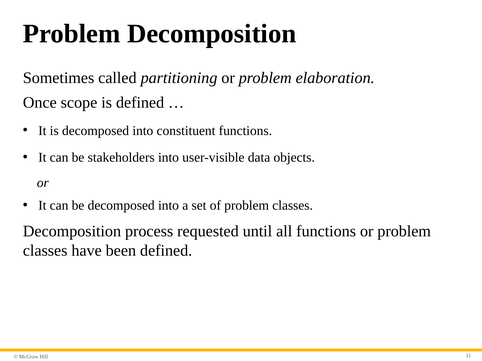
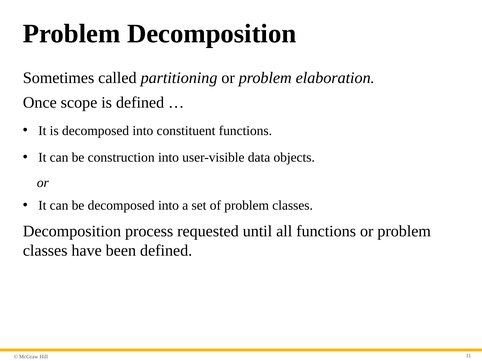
stakeholders: stakeholders -> construction
